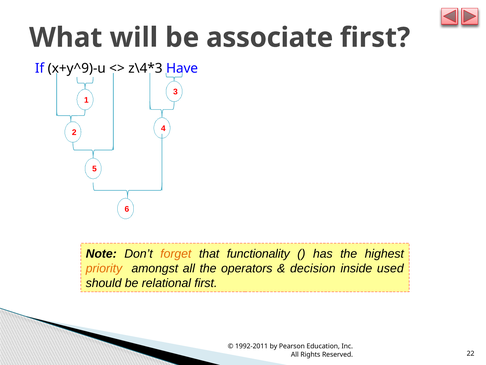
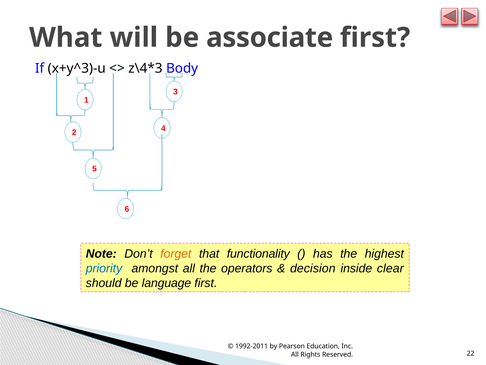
x+y^9)-u: x+y^9)-u -> x+y^3)-u
Have: Have -> Body
priority colour: orange -> blue
used: used -> clear
relational: relational -> language
